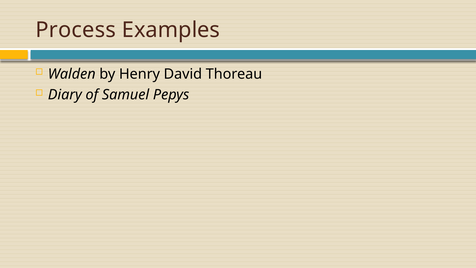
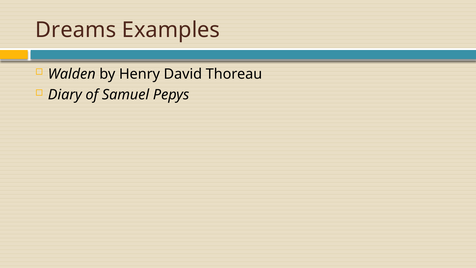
Process: Process -> Dreams
